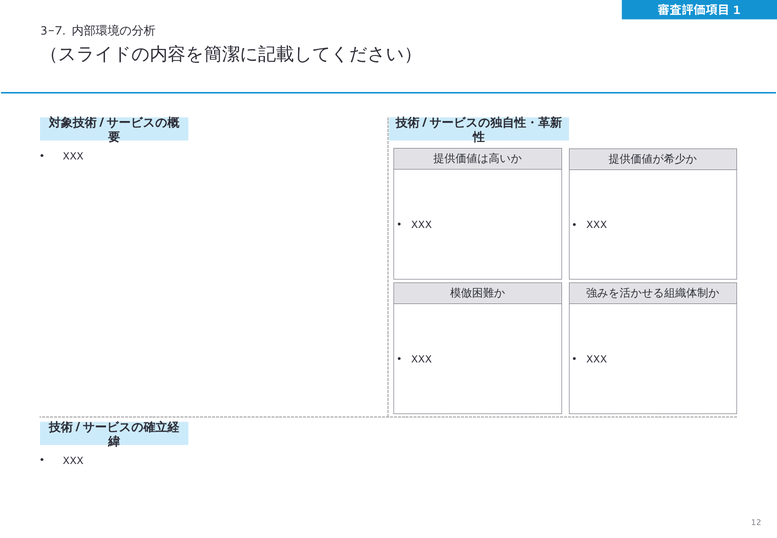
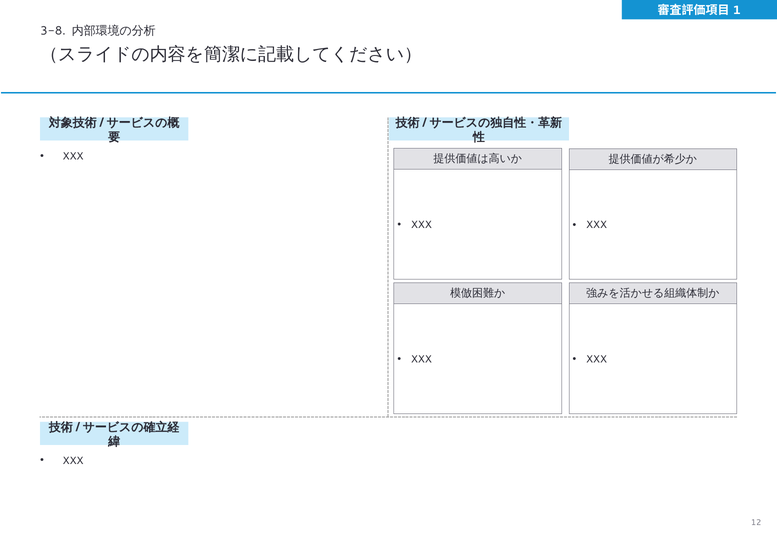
3-7: 3-7 -> 3-8
